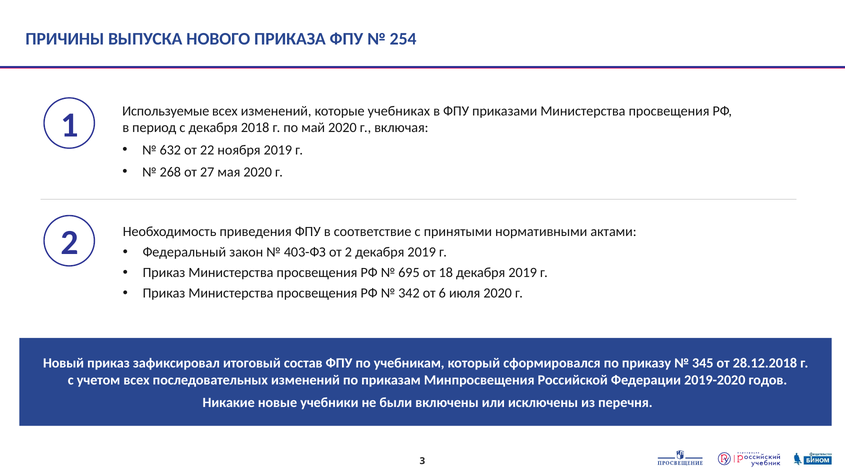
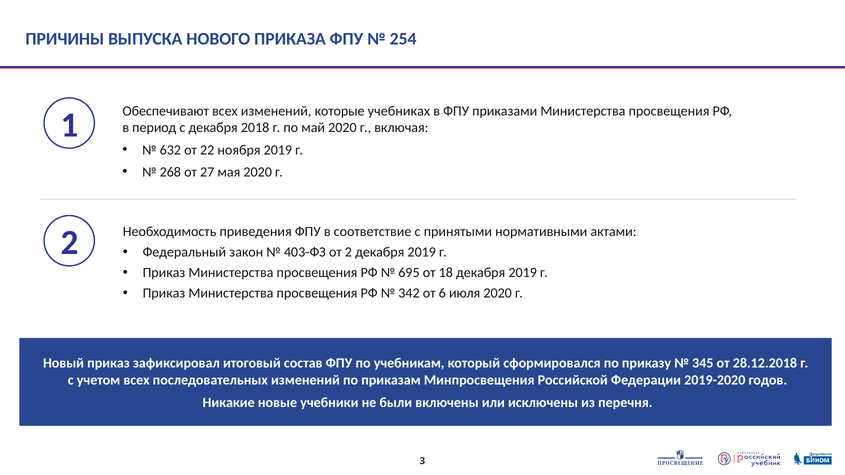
Используемые: Используемые -> Обеспечивают
